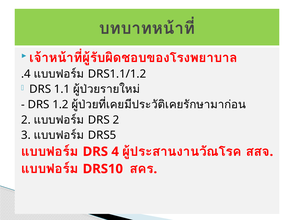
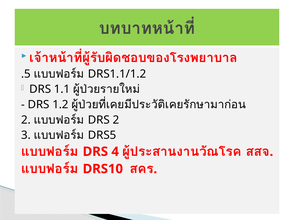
.4: .4 -> .5
